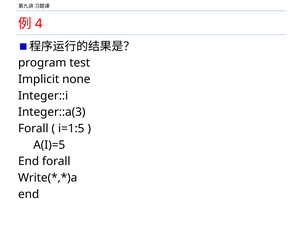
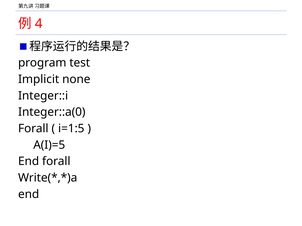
Integer::a(3: Integer::a(3 -> Integer::a(0
